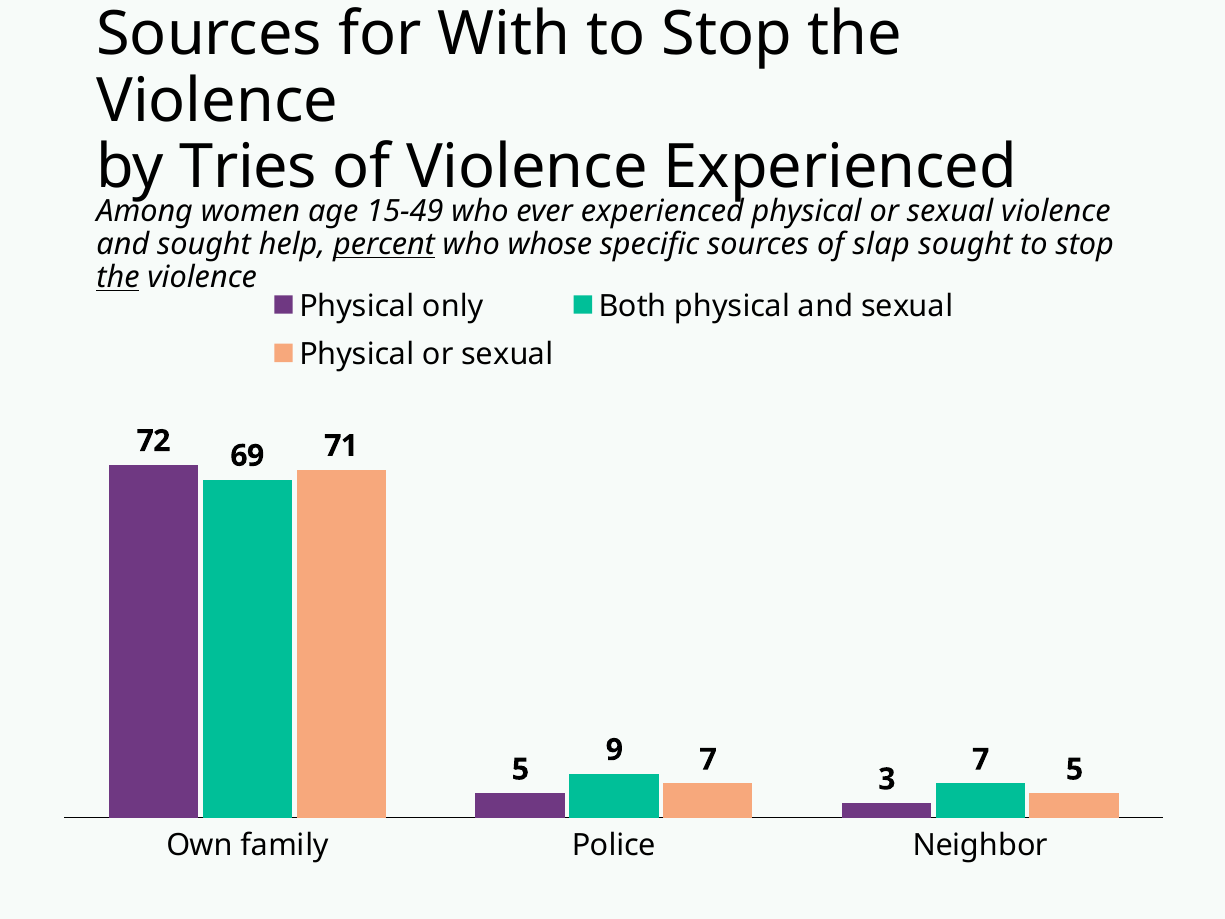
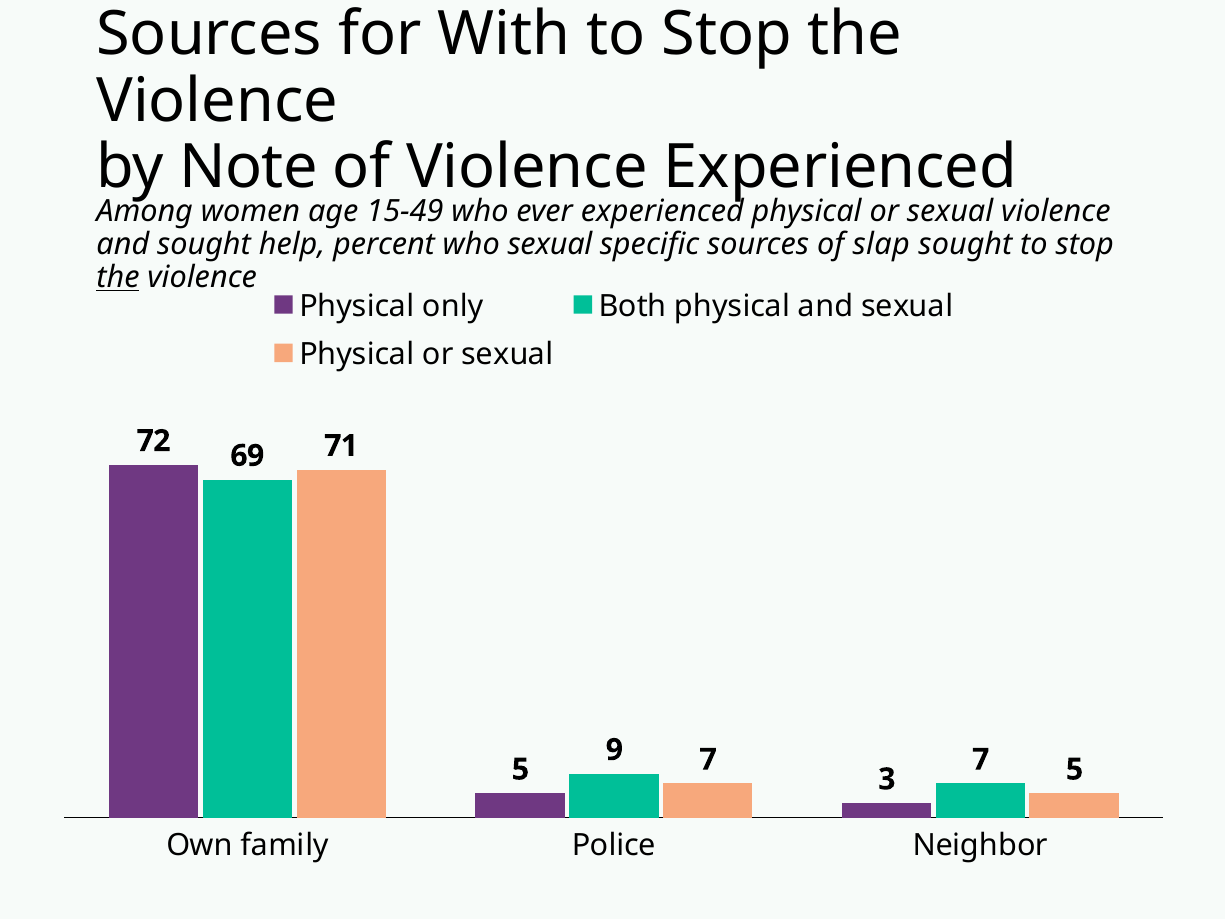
Tries: Tries -> Note
percent underline: present -> none
who whose: whose -> sexual
